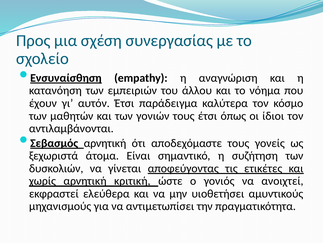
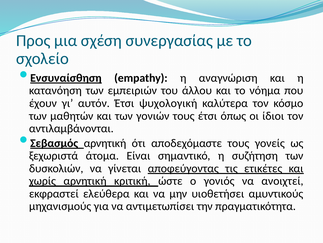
παράδειγμα: παράδειγμα -> ψυχολογική
